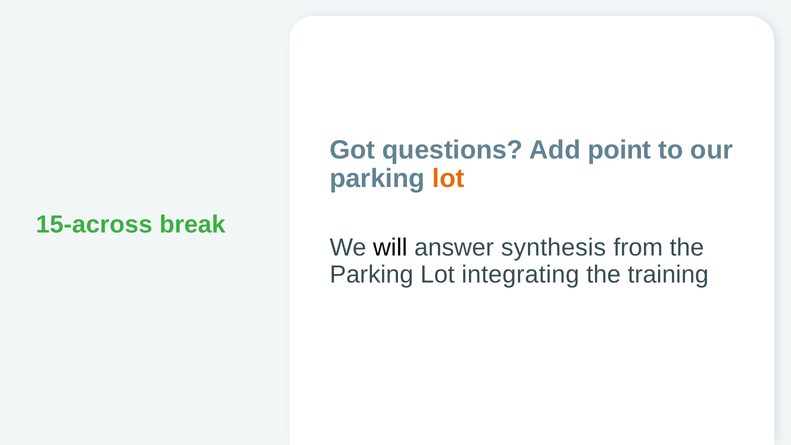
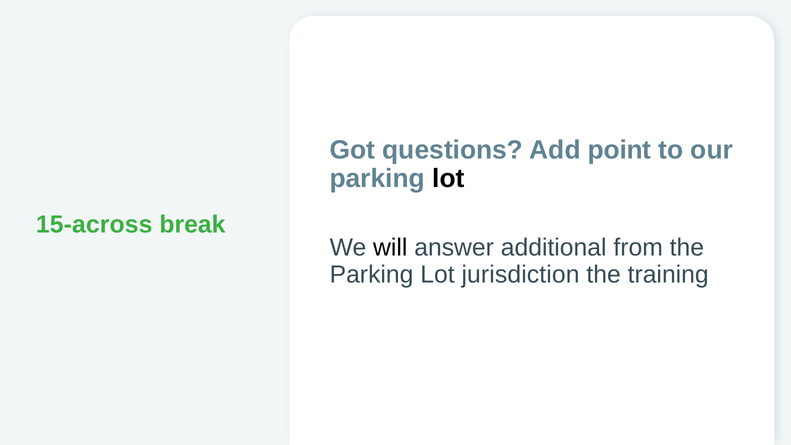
lot at (448, 179) colour: orange -> black
synthesis: synthesis -> additional
integrating: integrating -> jurisdiction
